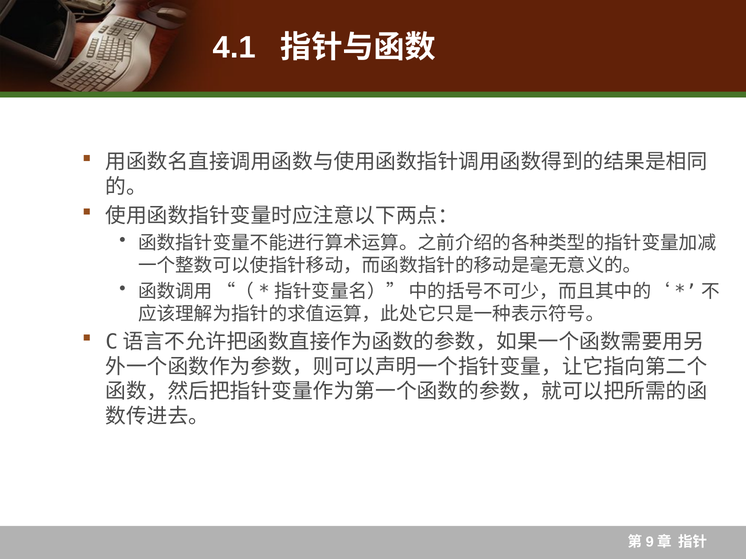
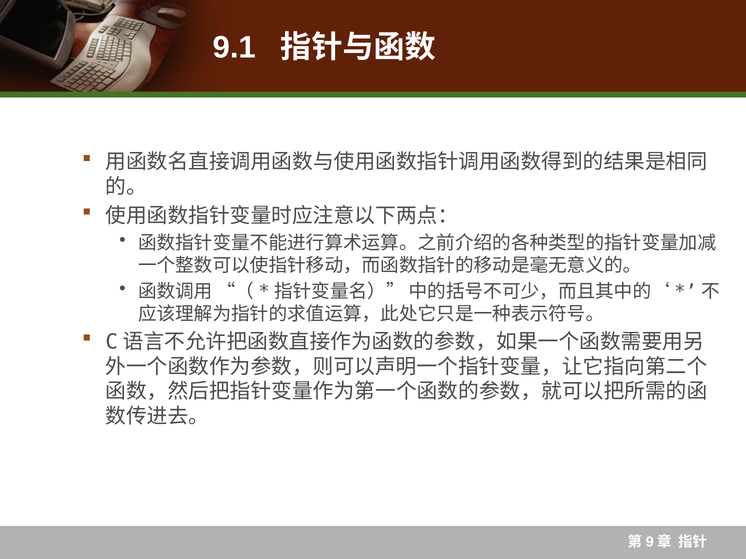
4.1: 4.1 -> 9.1
